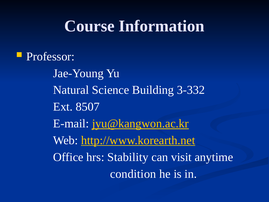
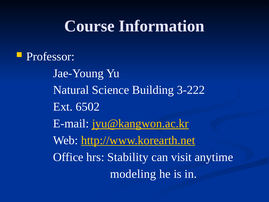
3-332: 3-332 -> 3-222
8507: 8507 -> 6502
condition: condition -> modeling
